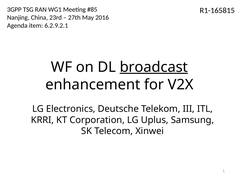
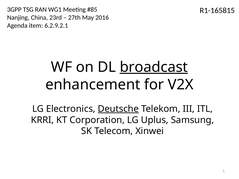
Deutsche underline: none -> present
